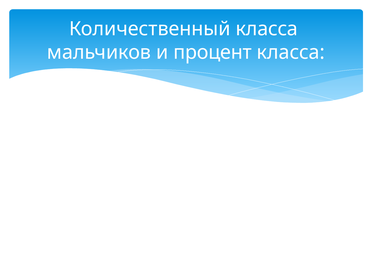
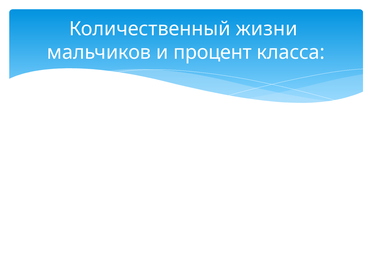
Количественный класса: класса -> жизни
